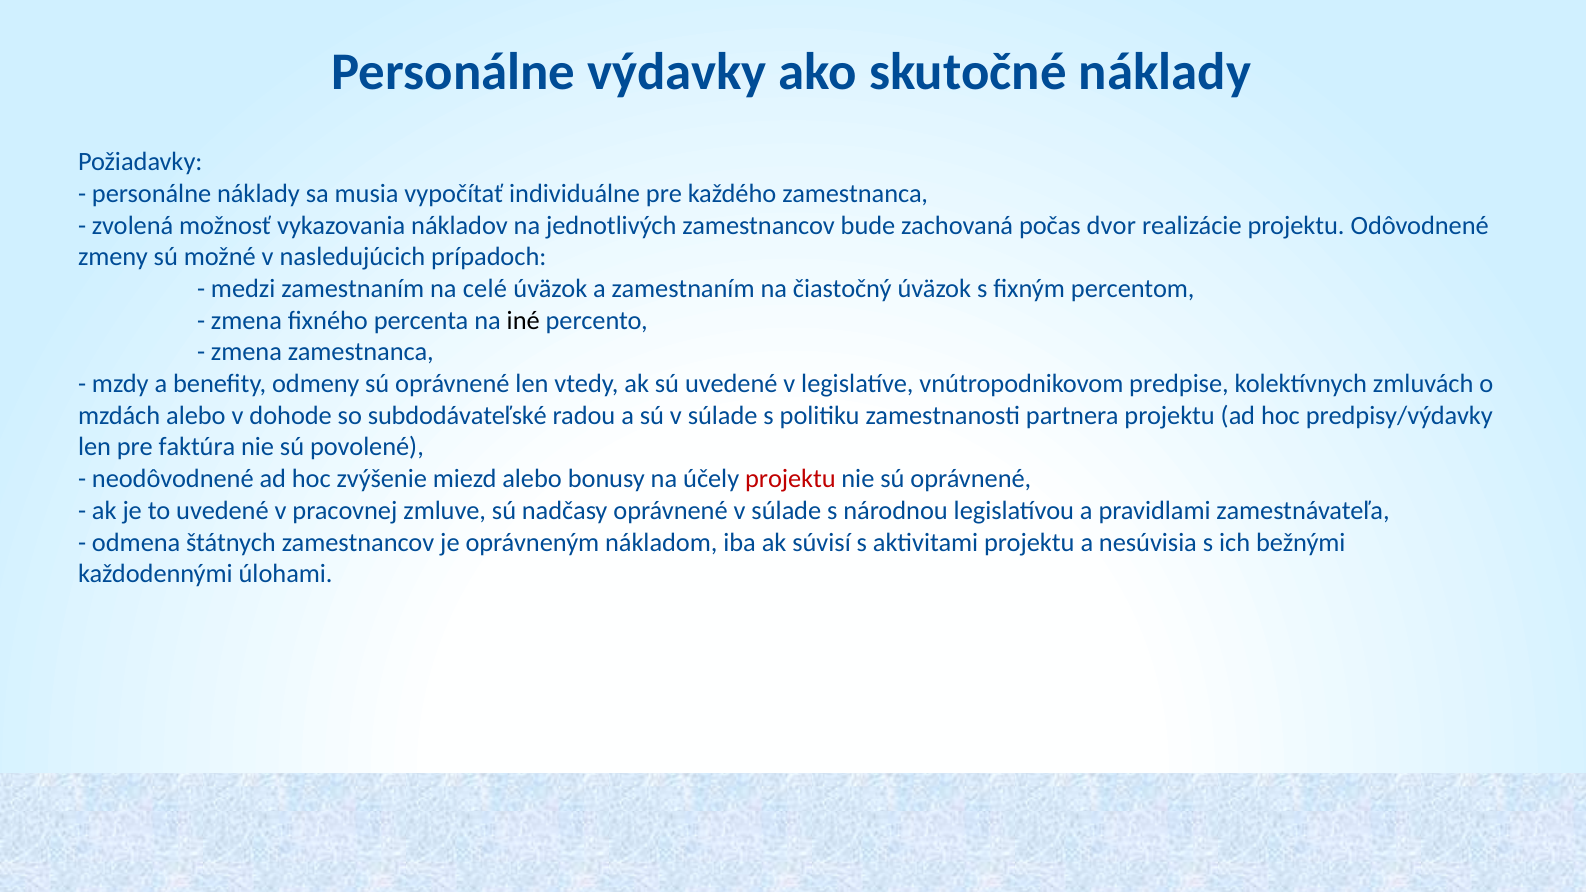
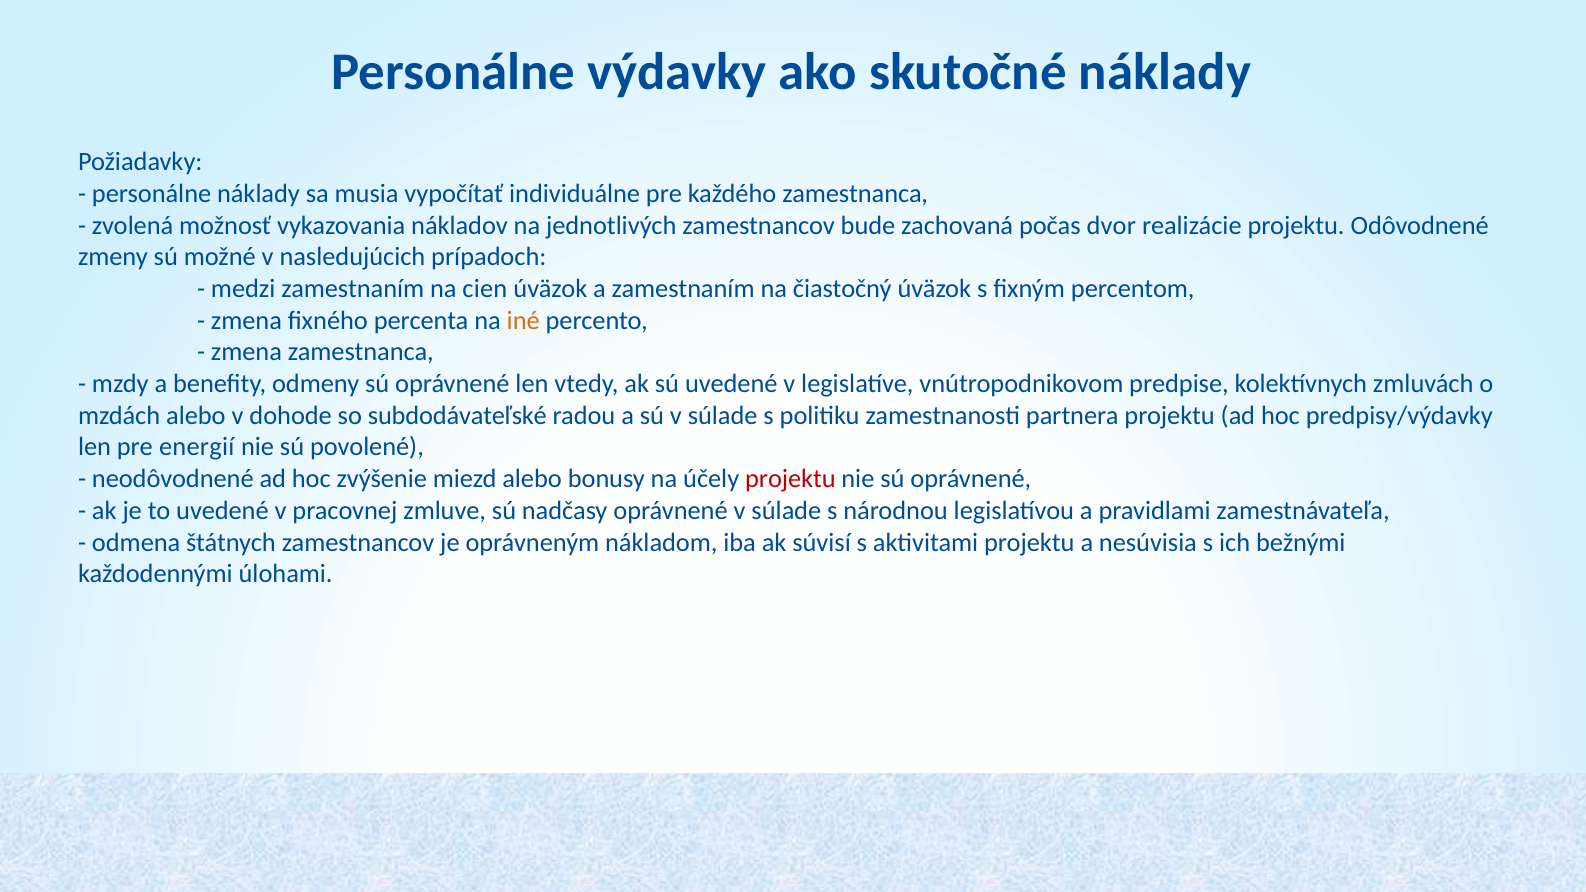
celé: celé -> cien
iné colour: black -> orange
faktúra: faktúra -> energií
